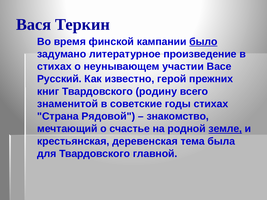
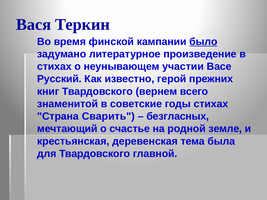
родину: родину -> вернем
Рядовой: Рядовой -> Сварить
знакомство: знакомство -> безгласных
земле underline: present -> none
